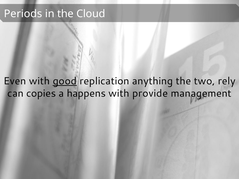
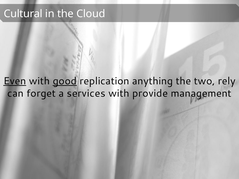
Periods: Periods -> Cultural
Even underline: none -> present
copies: copies -> forget
happens: happens -> services
